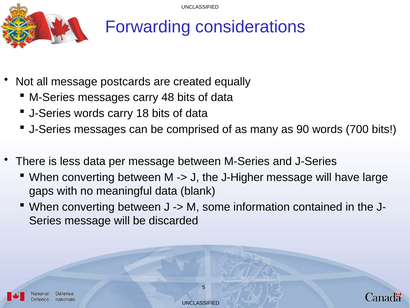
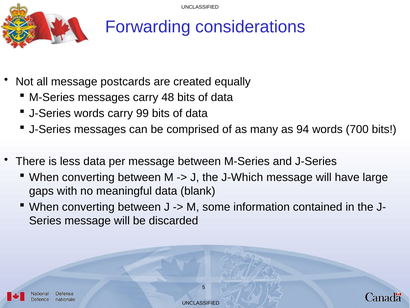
18: 18 -> 99
90: 90 -> 94
J-Higher: J-Higher -> J-Which
